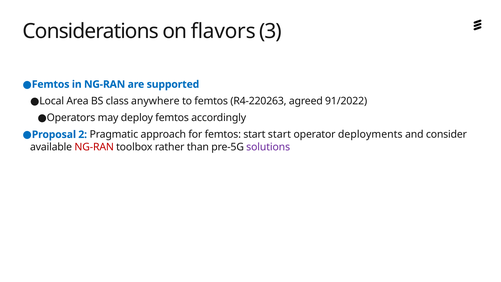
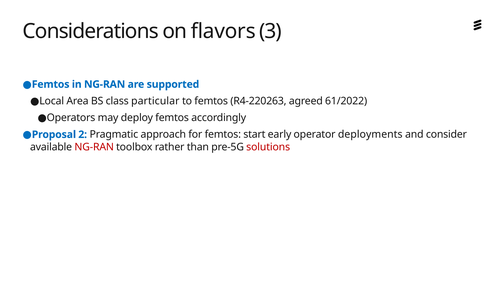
anywhere: anywhere -> particular
91/2022: 91/2022 -> 61/2022
start start: start -> early
solutions colour: purple -> red
